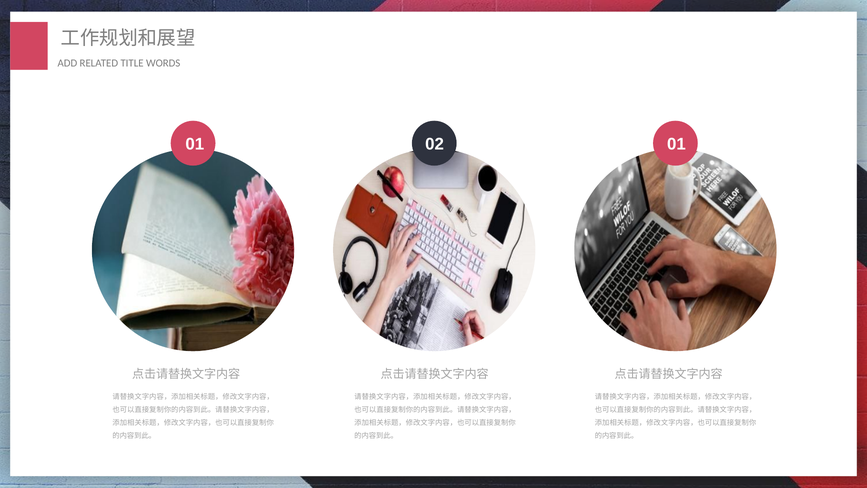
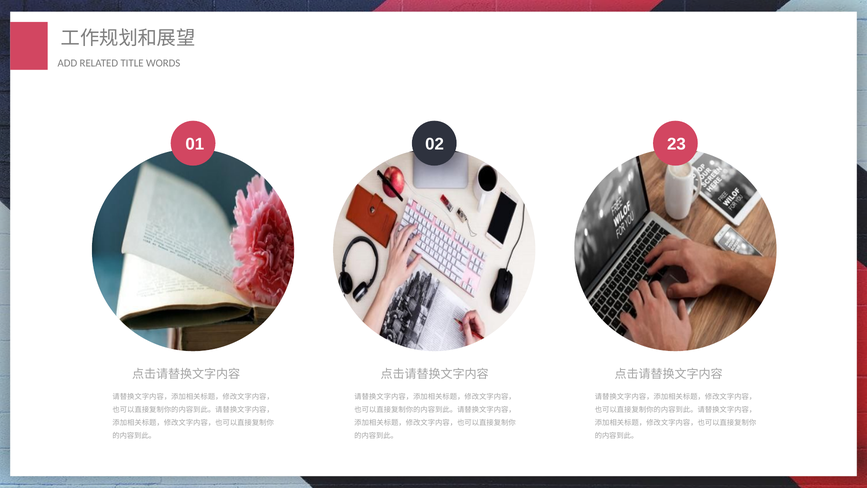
02 01: 01 -> 23
